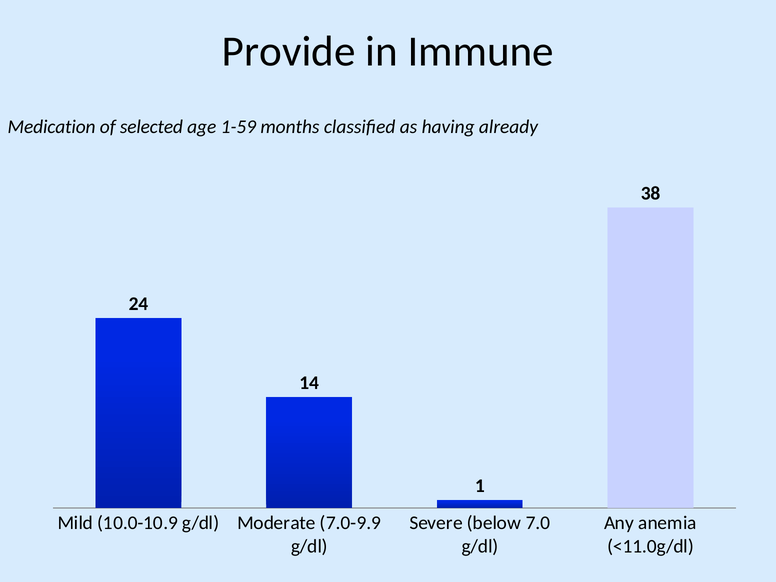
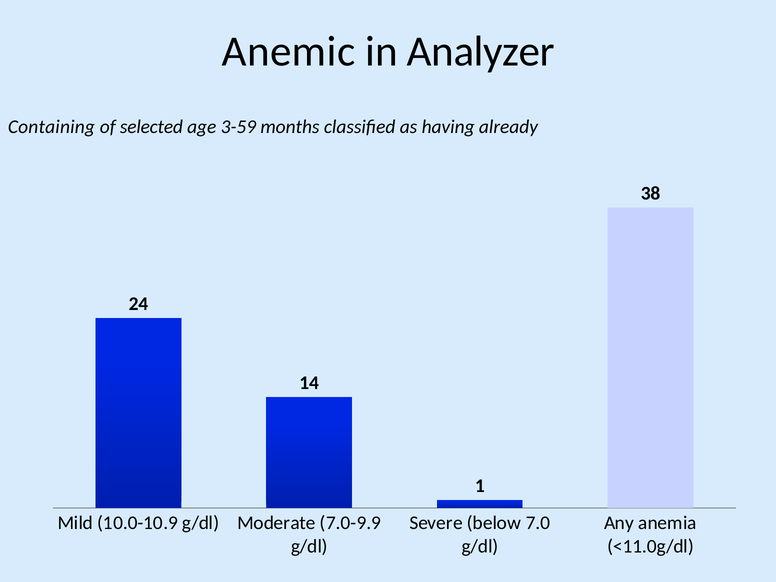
Provide: Provide -> Anemic
Immune: Immune -> Analyzer
Medication: Medication -> Containing
1-59: 1-59 -> 3-59
